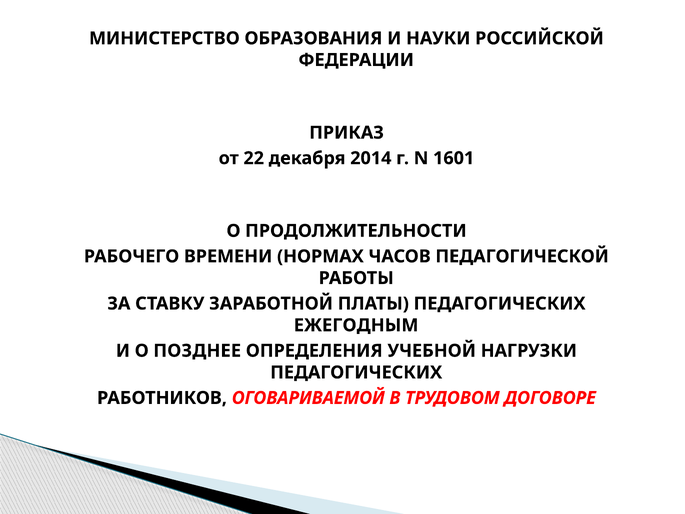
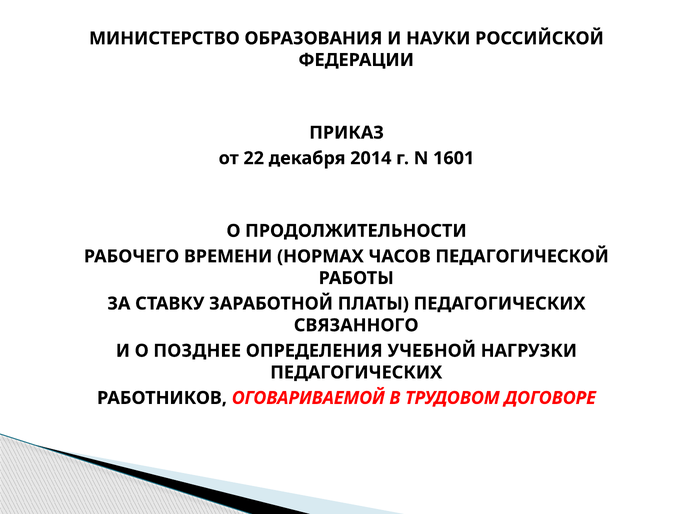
ЕЖЕГОДНЫМ: ЕЖЕГОДНЫМ -> СВЯЗАННОГО
